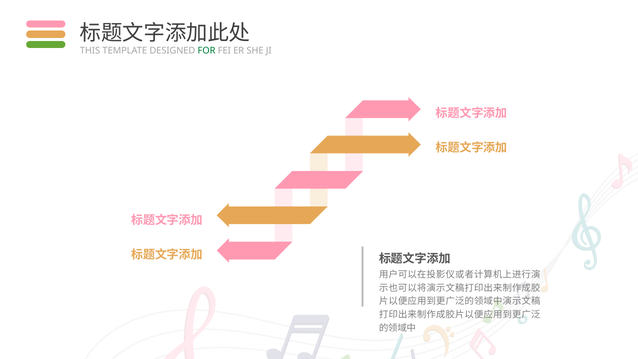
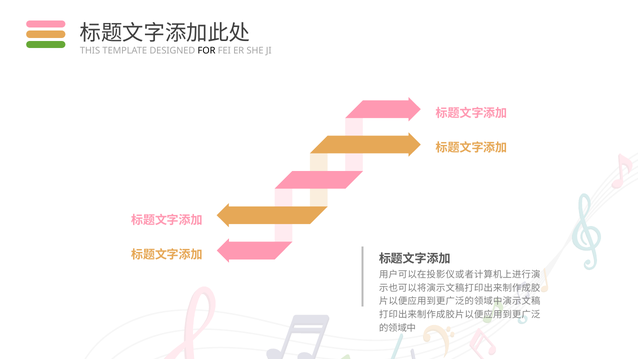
FOR colour: green -> black
